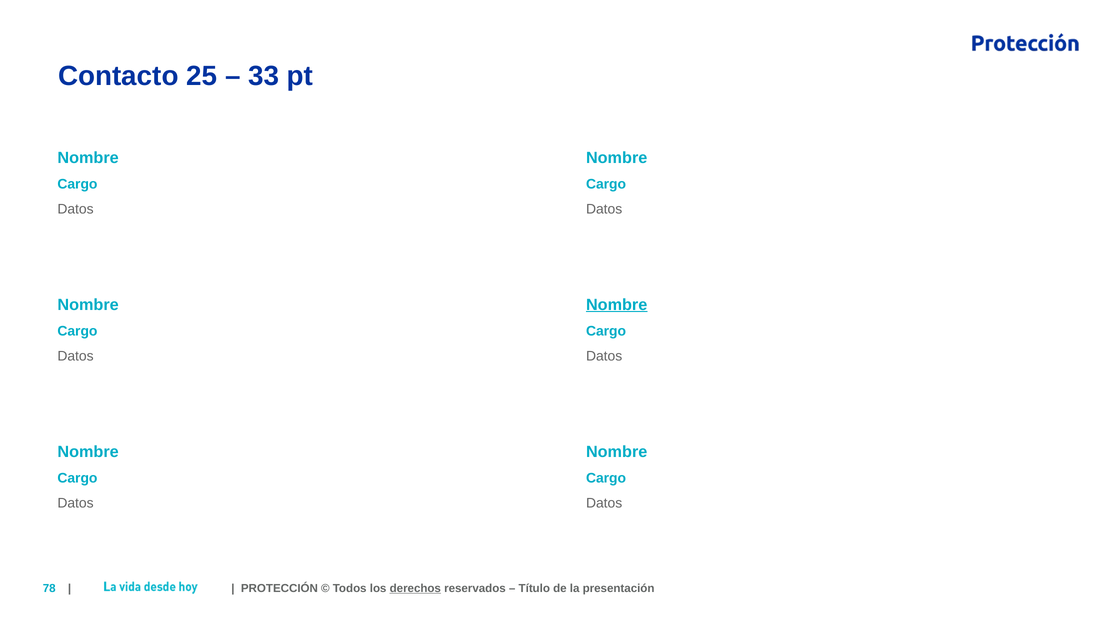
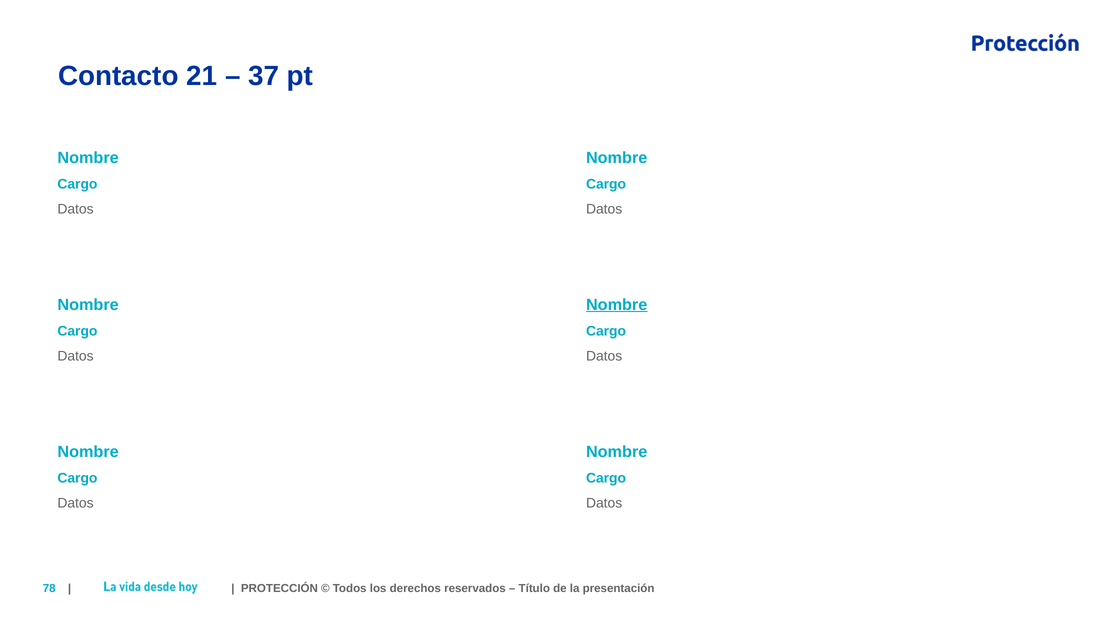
25: 25 -> 21
33: 33 -> 37
derechos underline: present -> none
